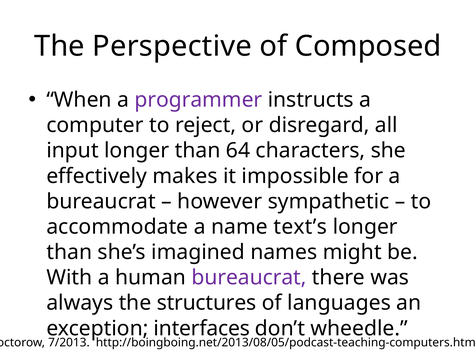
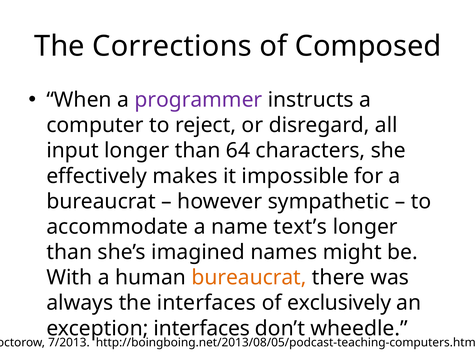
Perspective: Perspective -> Corrections
bureaucrat at (249, 278) colour: purple -> orange
the structures: structures -> interfaces
languages: languages -> exclusively
